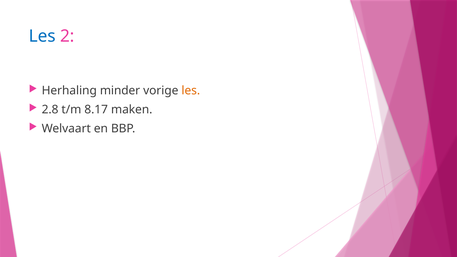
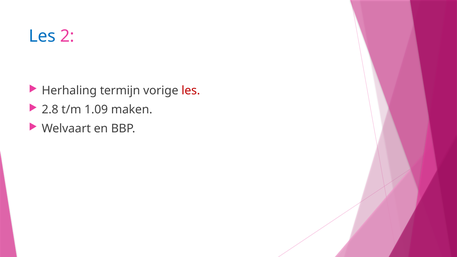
minder: minder -> termijn
les at (191, 91) colour: orange -> red
8.17: 8.17 -> 1.09
